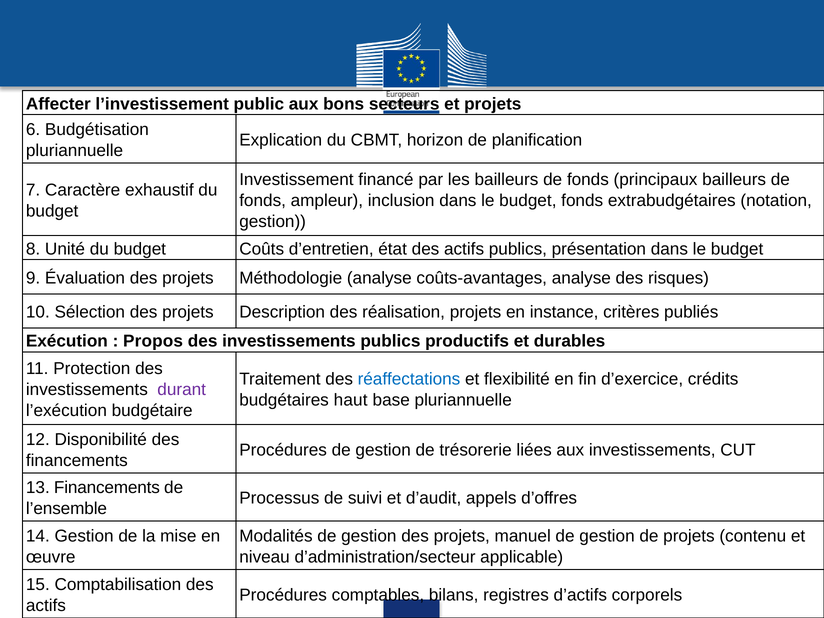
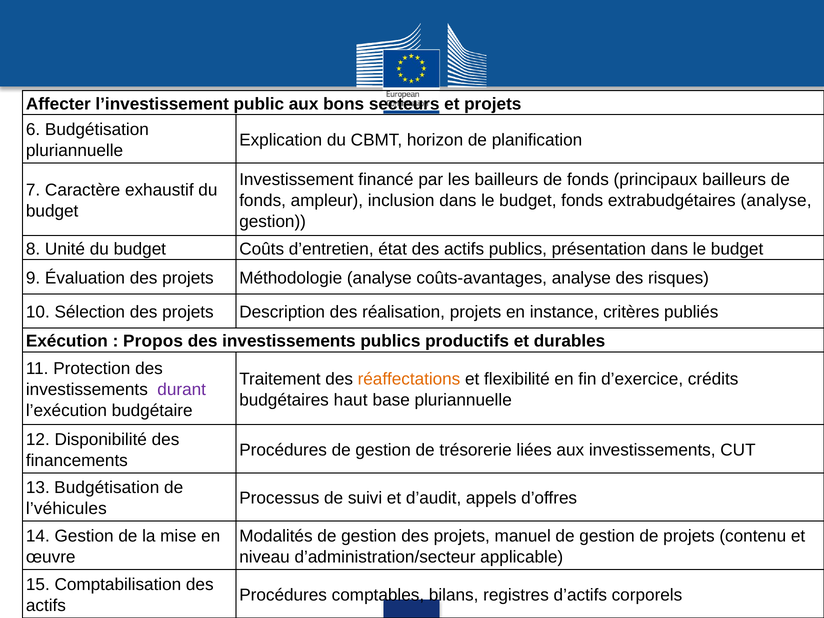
extrabudgétaires notation: notation -> analyse
réaffectations colour: blue -> orange
13 Financements: Financements -> Budgétisation
l’ensemble: l’ensemble -> l’véhicules
